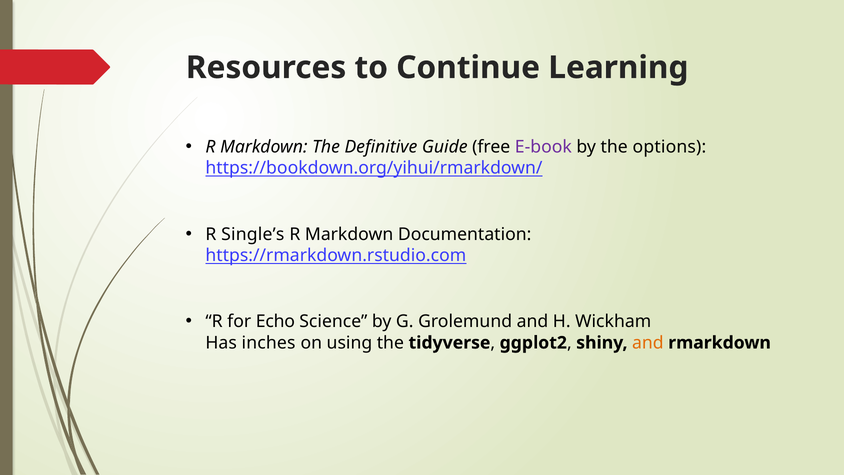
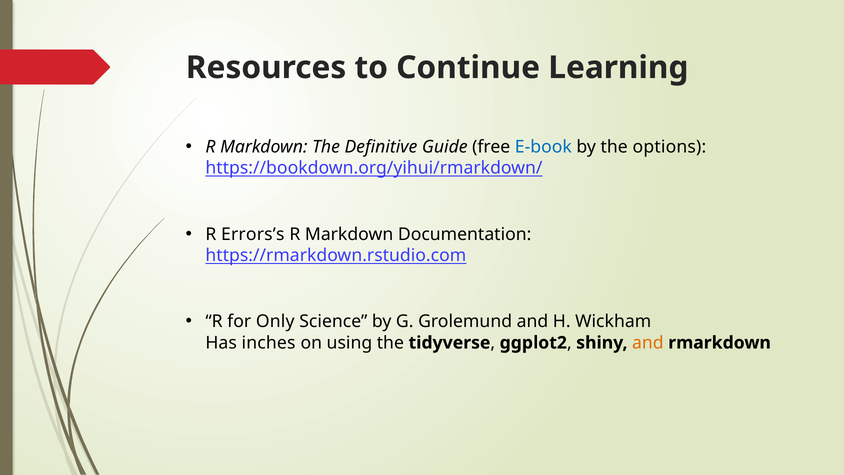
E-book colour: purple -> blue
Single’s: Single’s -> Errors’s
Echo: Echo -> Only
